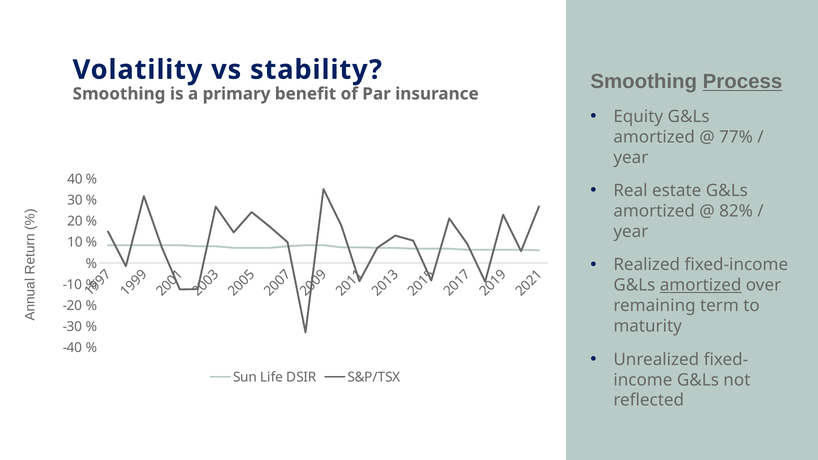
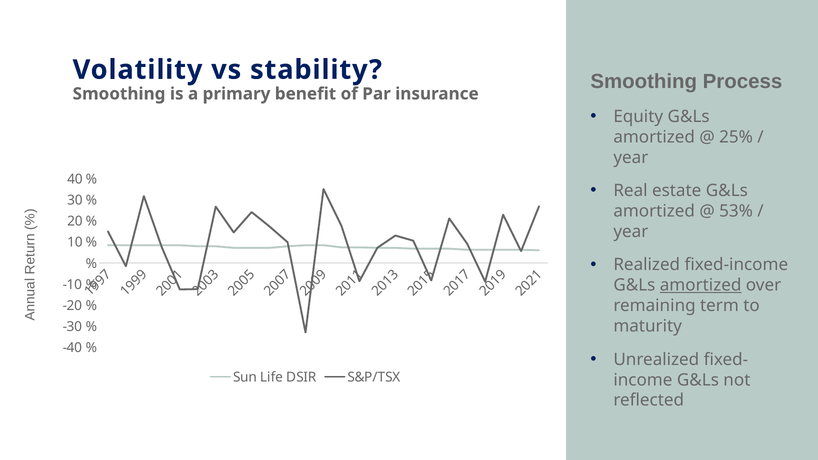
Process underline: present -> none
77%: 77% -> 25%
82%: 82% -> 53%
